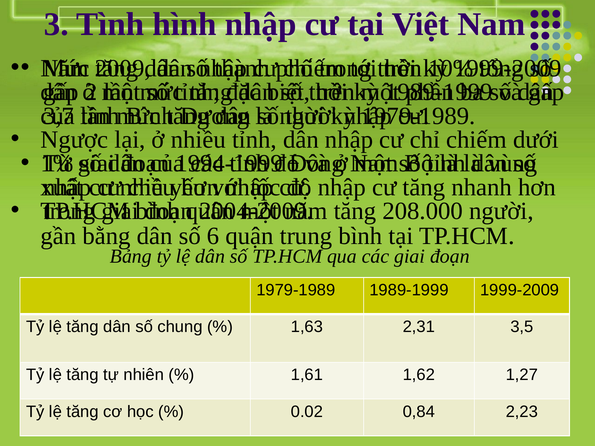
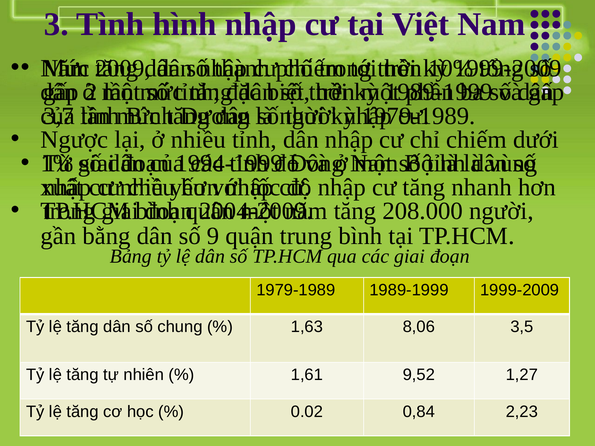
6: 6 -> 9
2,31: 2,31 -> 8,06
1,62: 1,62 -> 9,52
